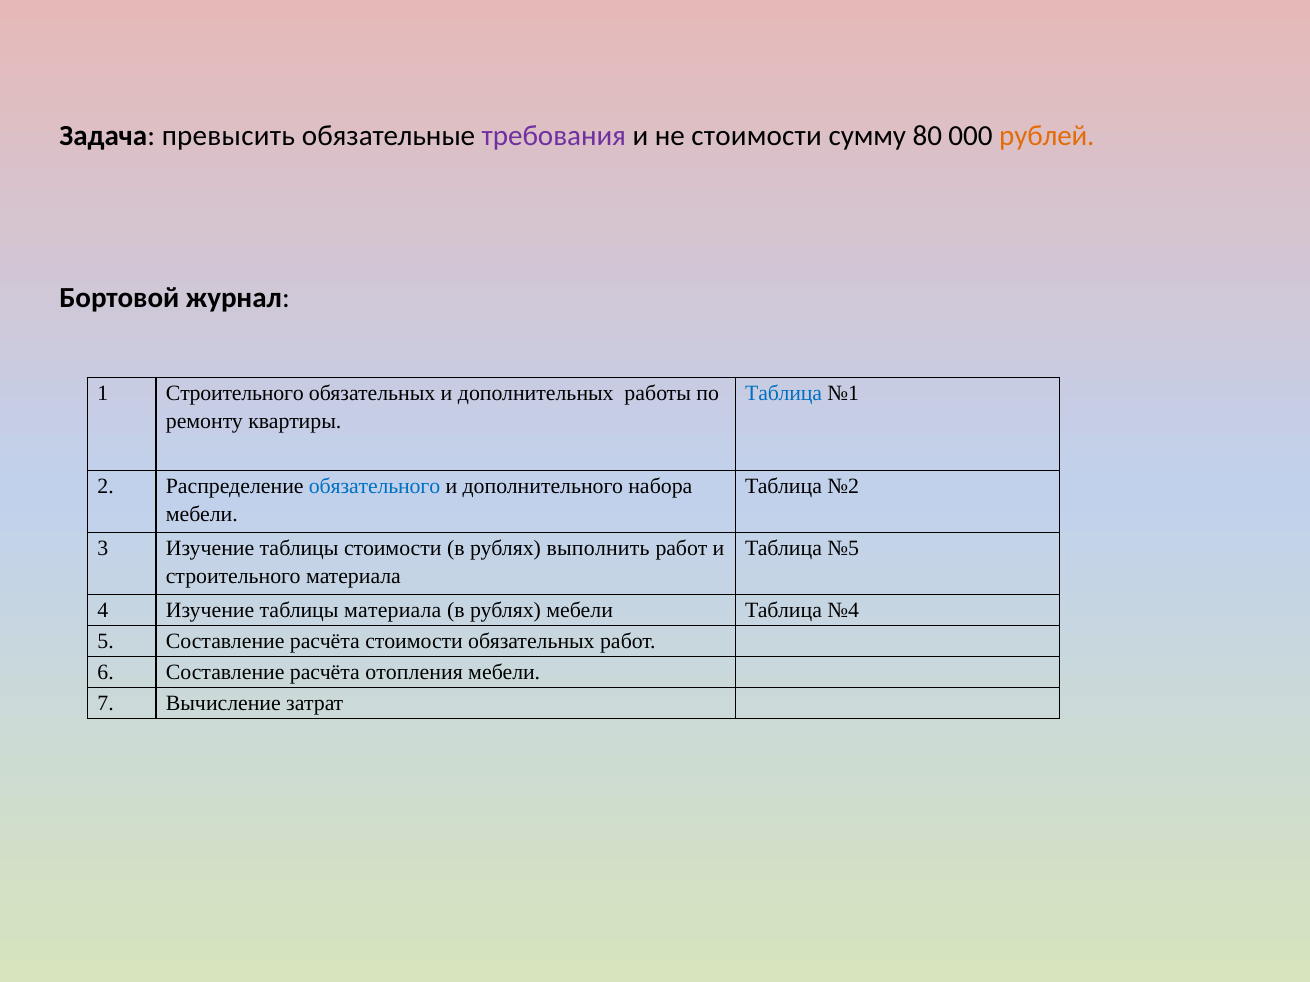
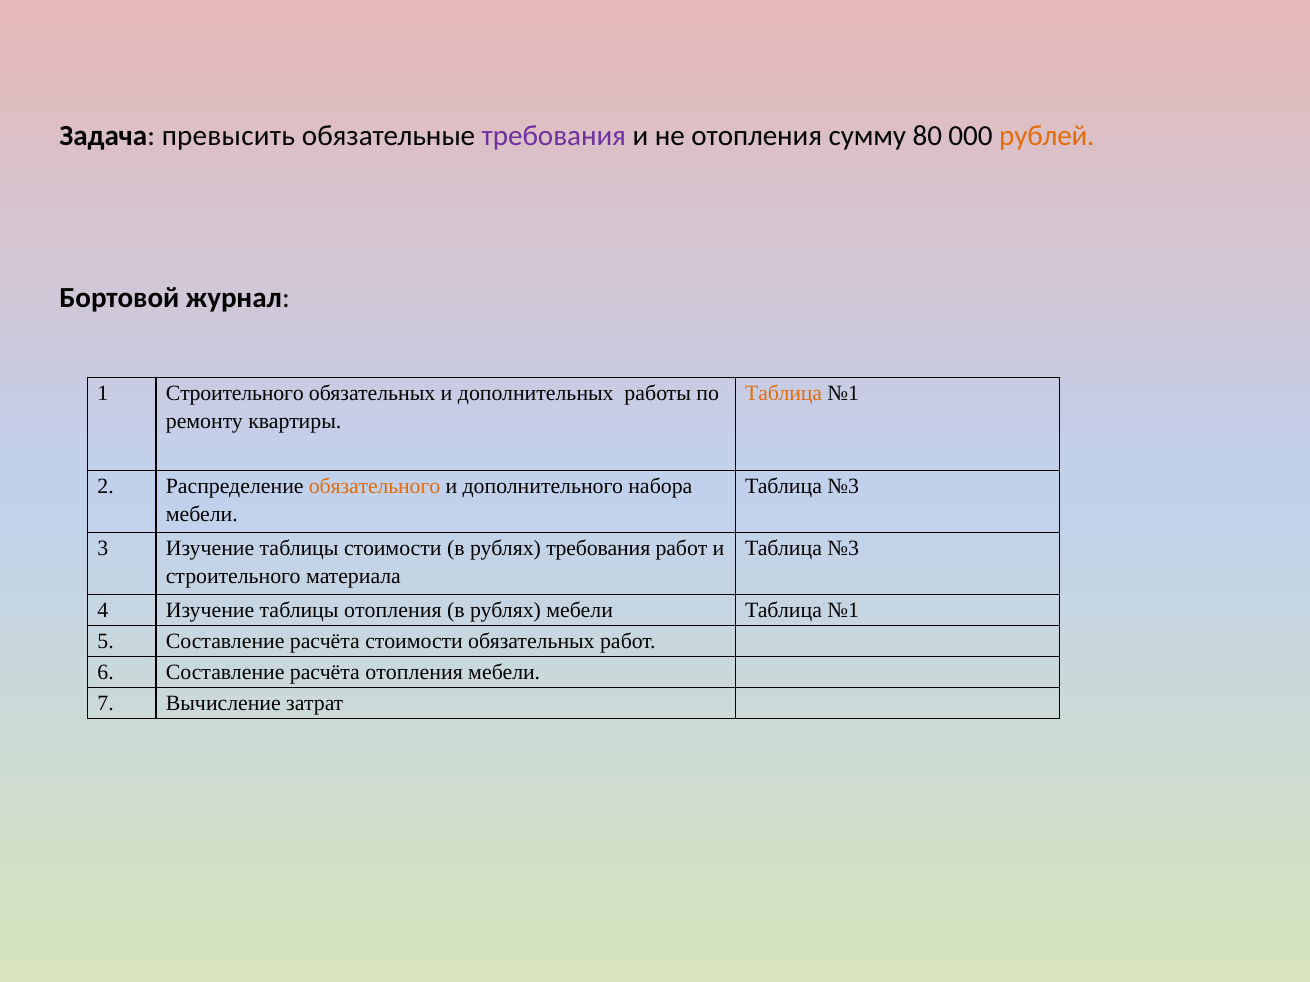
не стоимости: стоимости -> отопления
Таблица at (784, 394) colour: blue -> orange
обязательного colour: blue -> orange
№2 at (843, 487): №2 -> №3
рублях выполнить: выполнить -> требования
№5 at (843, 549): №5 -> №3
таблицы материала: материала -> отопления
мебели Таблица №4: №4 -> №1
